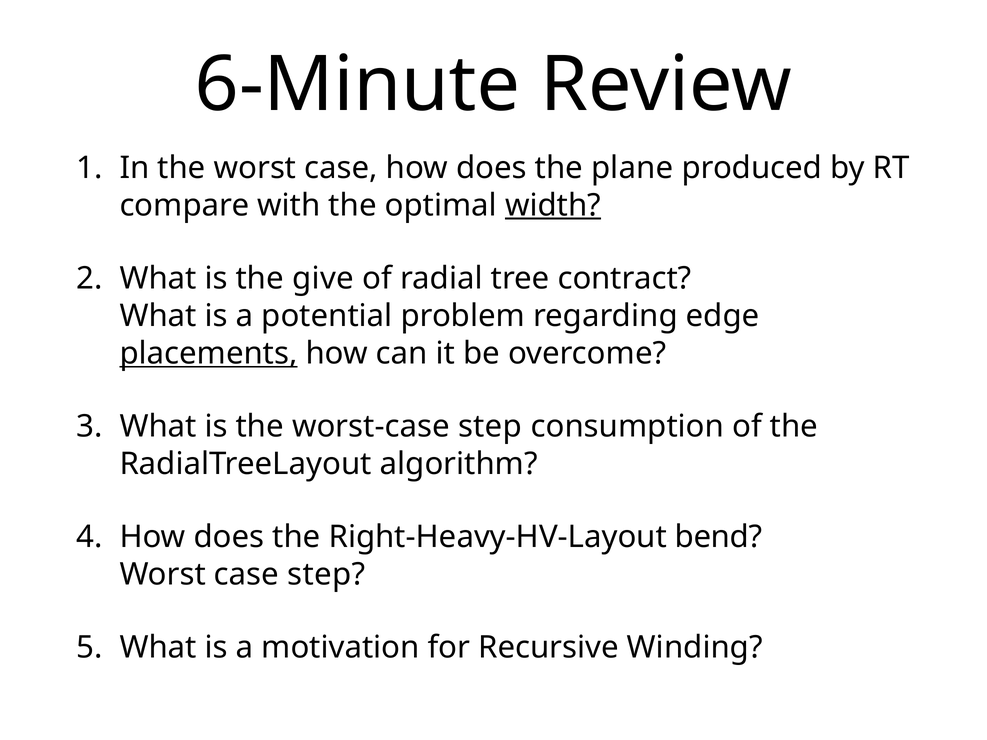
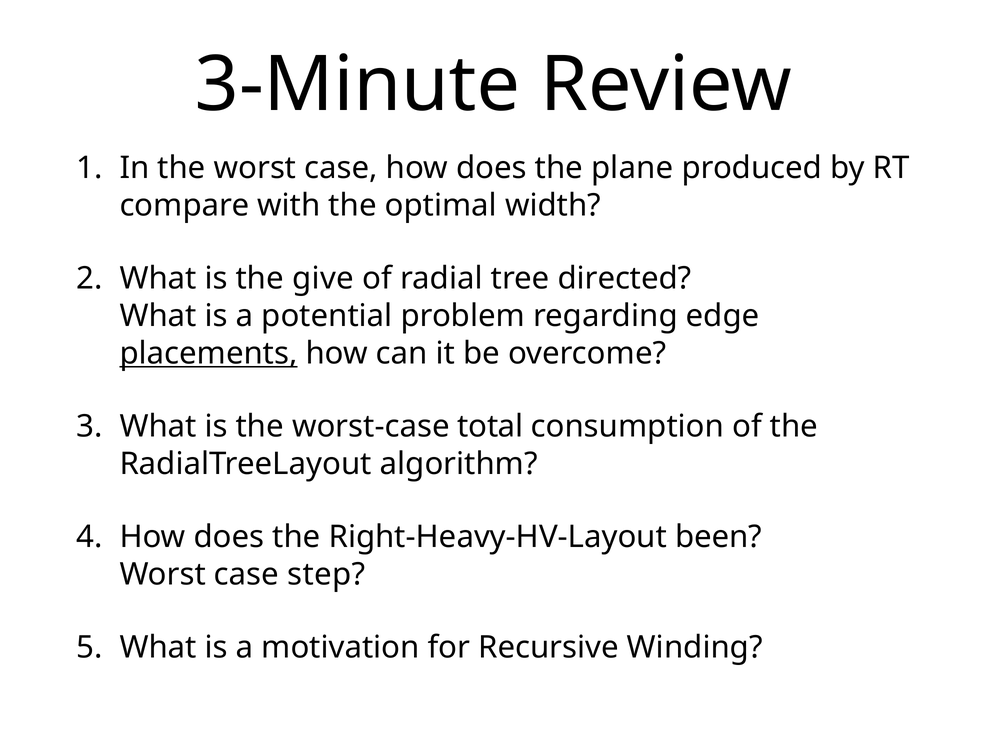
6-Minute: 6-Minute -> 3-Minute
width underline: present -> none
contract: contract -> directed
worst-case step: step -> total
bend: bend -> been
